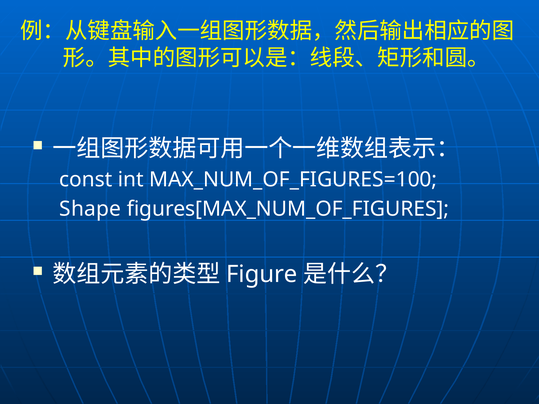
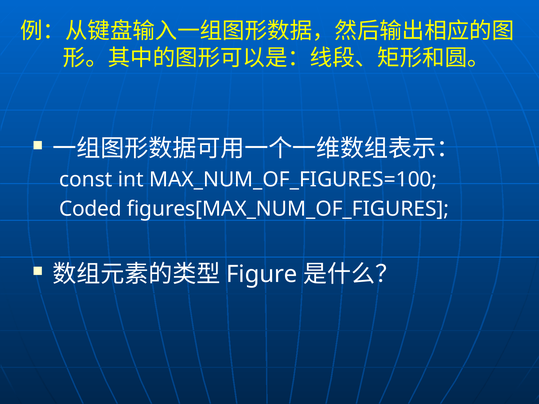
Shape: Shape -> Coded
